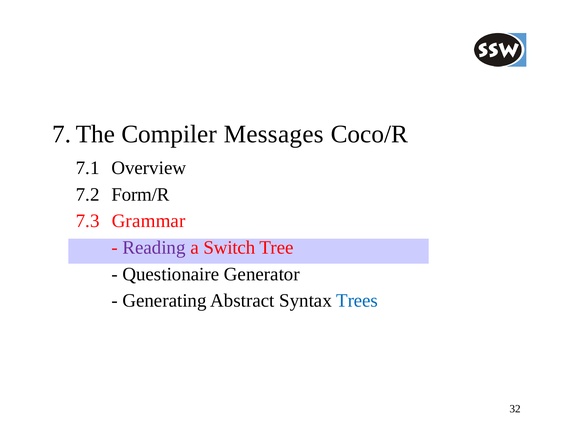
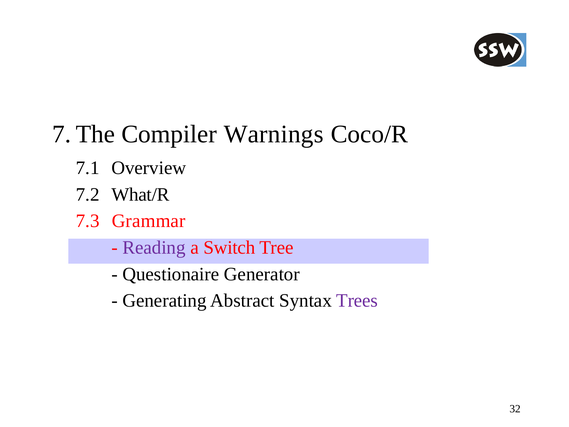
Messages: Messages -> Warnings
Form/R: Form/R -> What/R
Trees colour: blue -> purple
